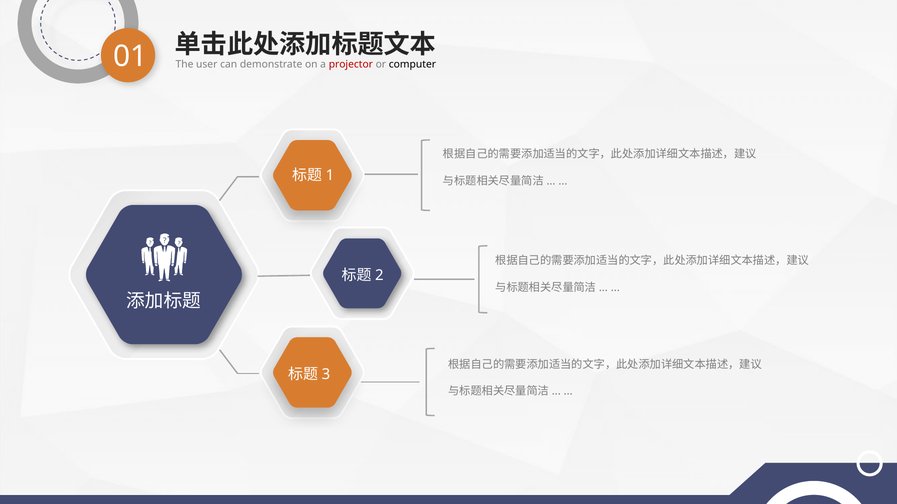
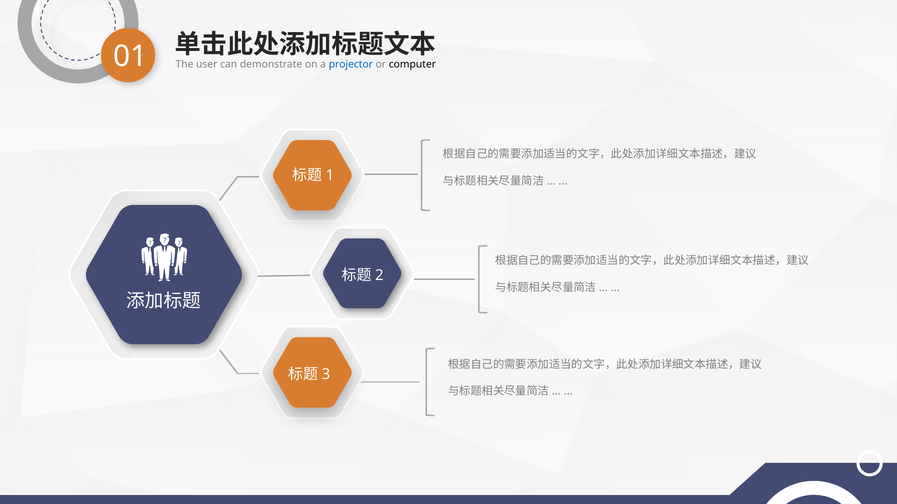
projector colour: red -> blue
